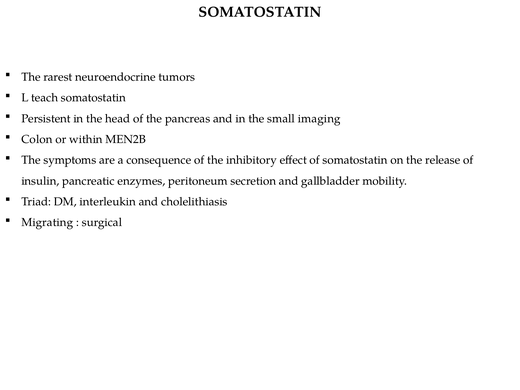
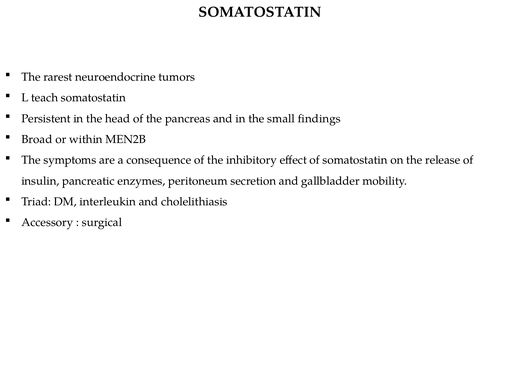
imaging: imaging -> findings
Colon: Colon -> Broad
Migrating: Migrating -> Accessory
